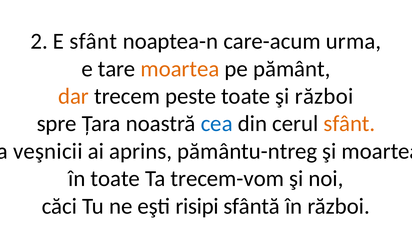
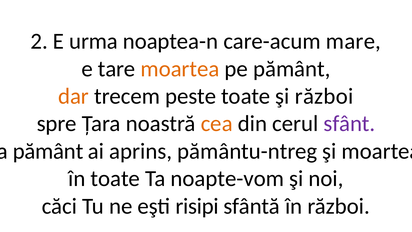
E sfânt: sfânt -> urma
urma: urma -> mare
cea colour: blue -> orange
sfânt at (349, 124) colour: orange -> purple
veşnicii at (48, 151): veşnicii -> pământ
trecem-vom: trecem-vom -> noapte-vom
